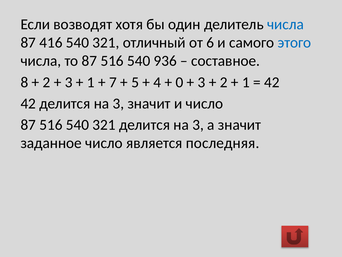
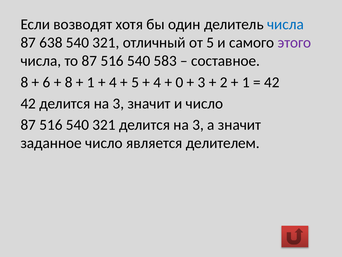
416: 416 -> 638
от 6: 6 -> 5
этого colour: blue -> purple
936: 936 -> 583
2 at (47, 82): 2 -> 6
3 at (69, 82): 3 -> 8
7 at (113, 82): 7 -> 4
последняя: последняя -> делителем
